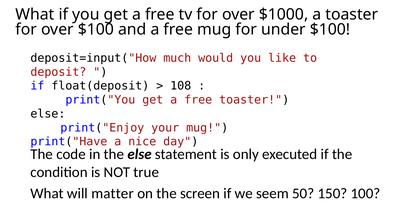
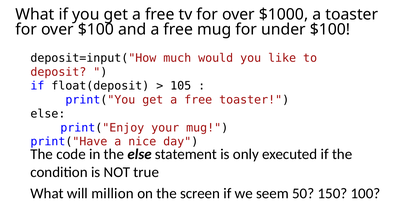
108: 108 -> 105
matter: matter -> million
